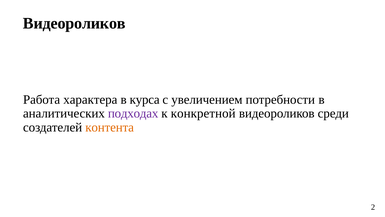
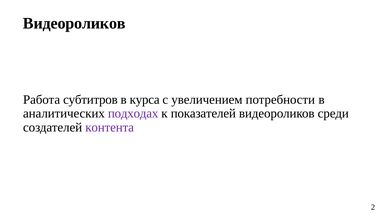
характера: характера -> субтитров
конкретной: конкретной -> показателей
контента colour: orange -> purple
